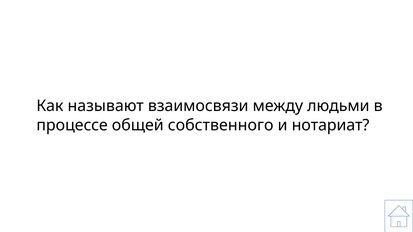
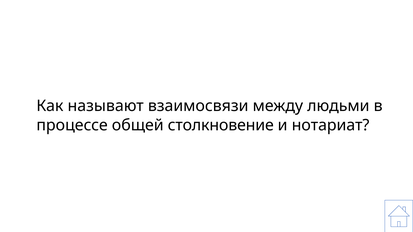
собственного: собственного -> столкновение
